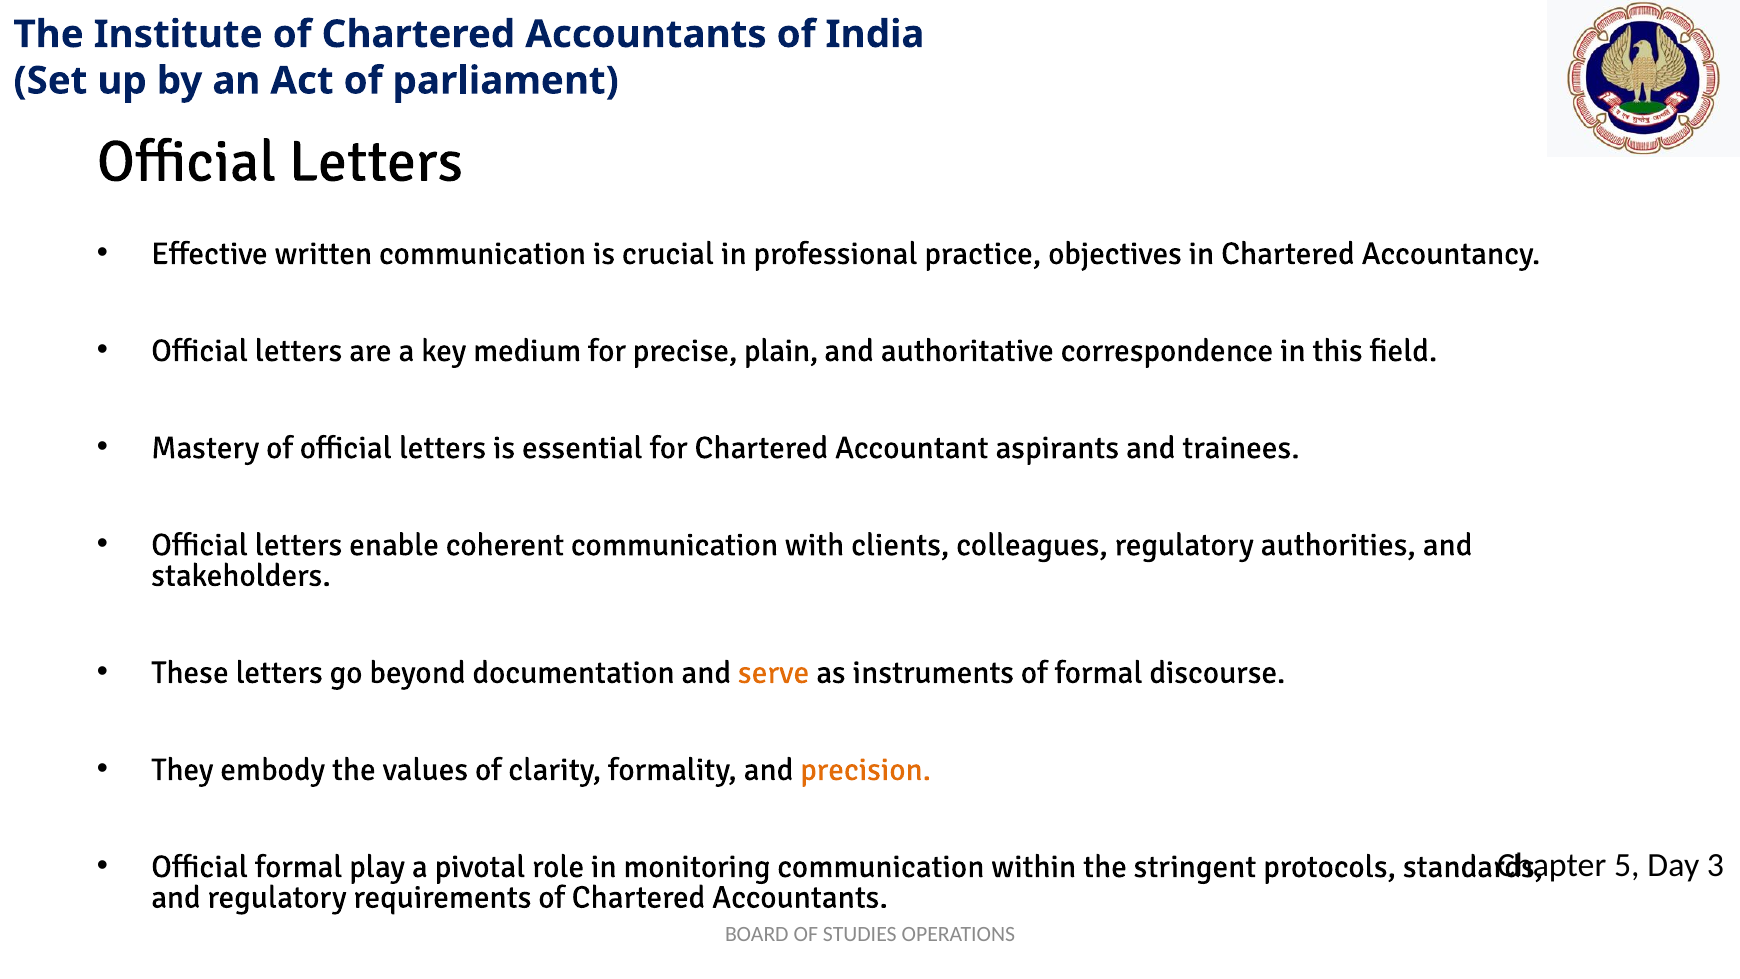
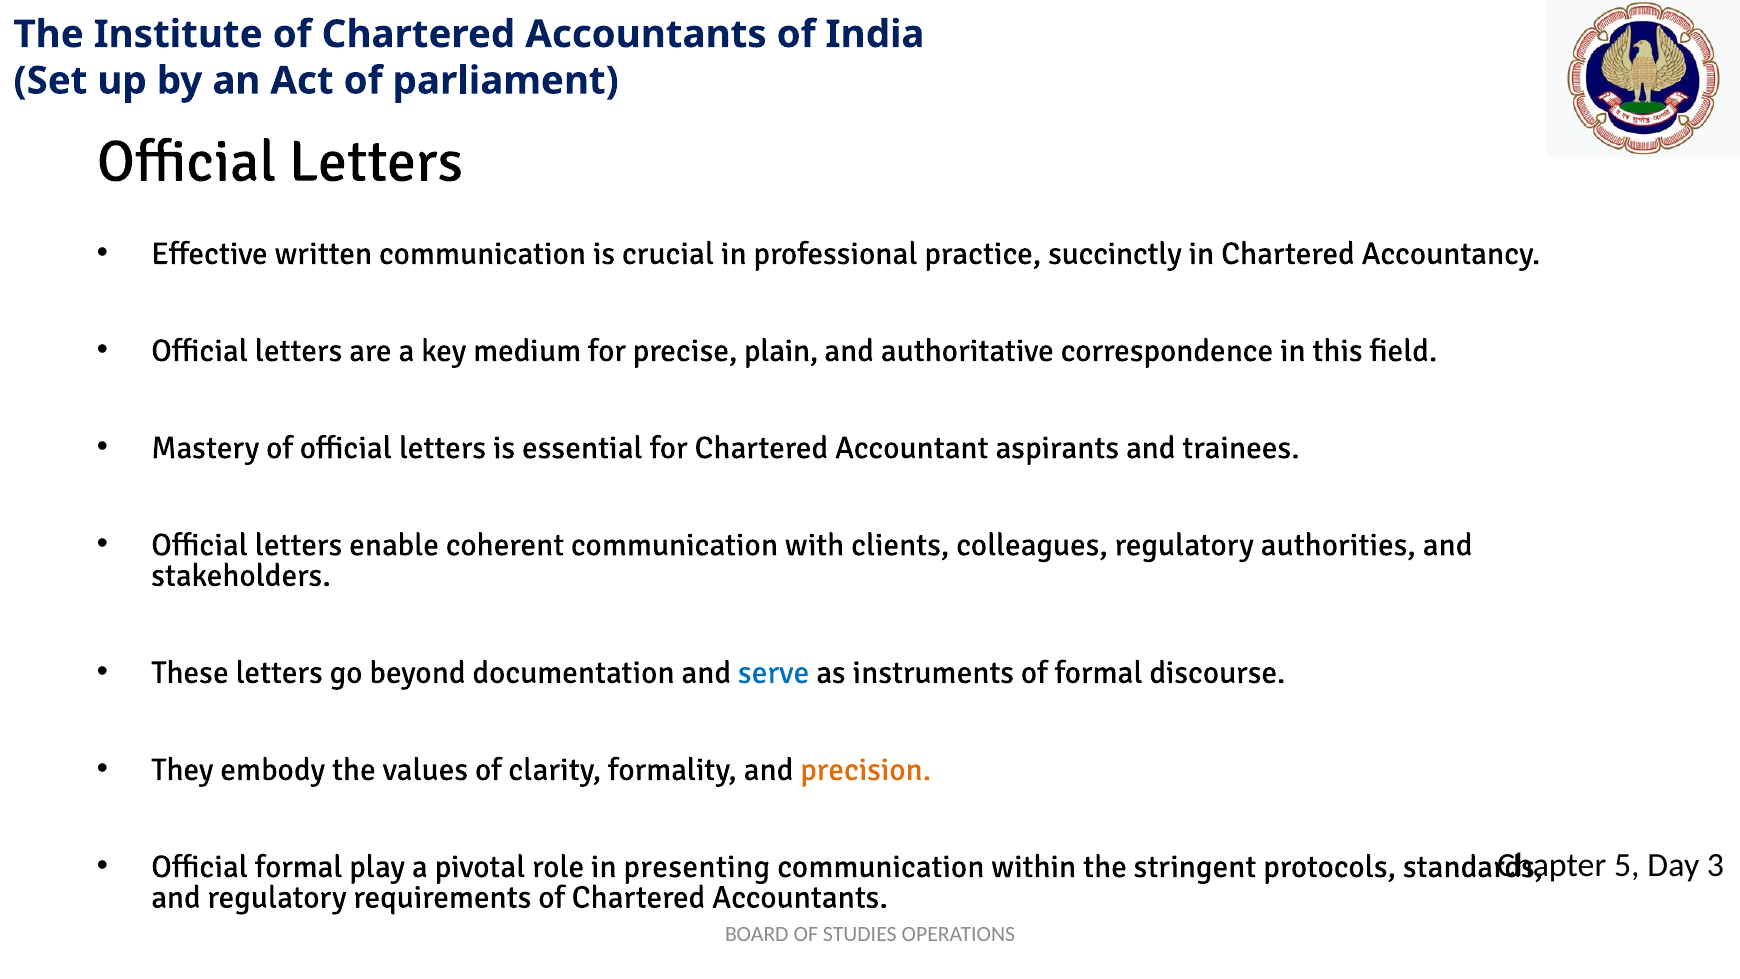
objectives: objectives -> succinctly
serve colour: orange -> blue
monitoring: monitoring -> presenting
